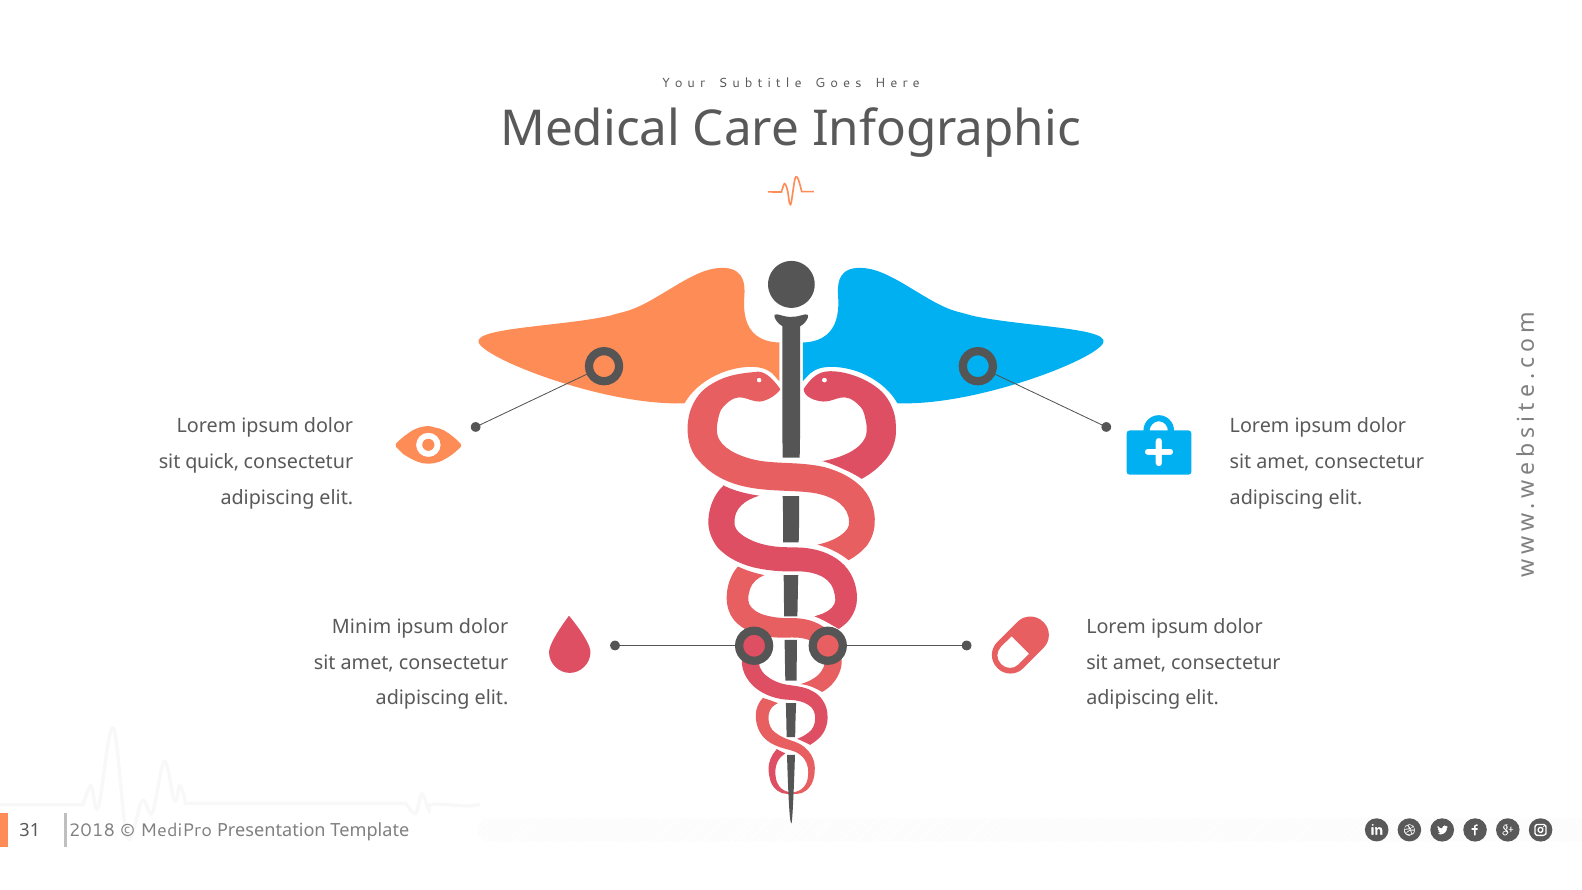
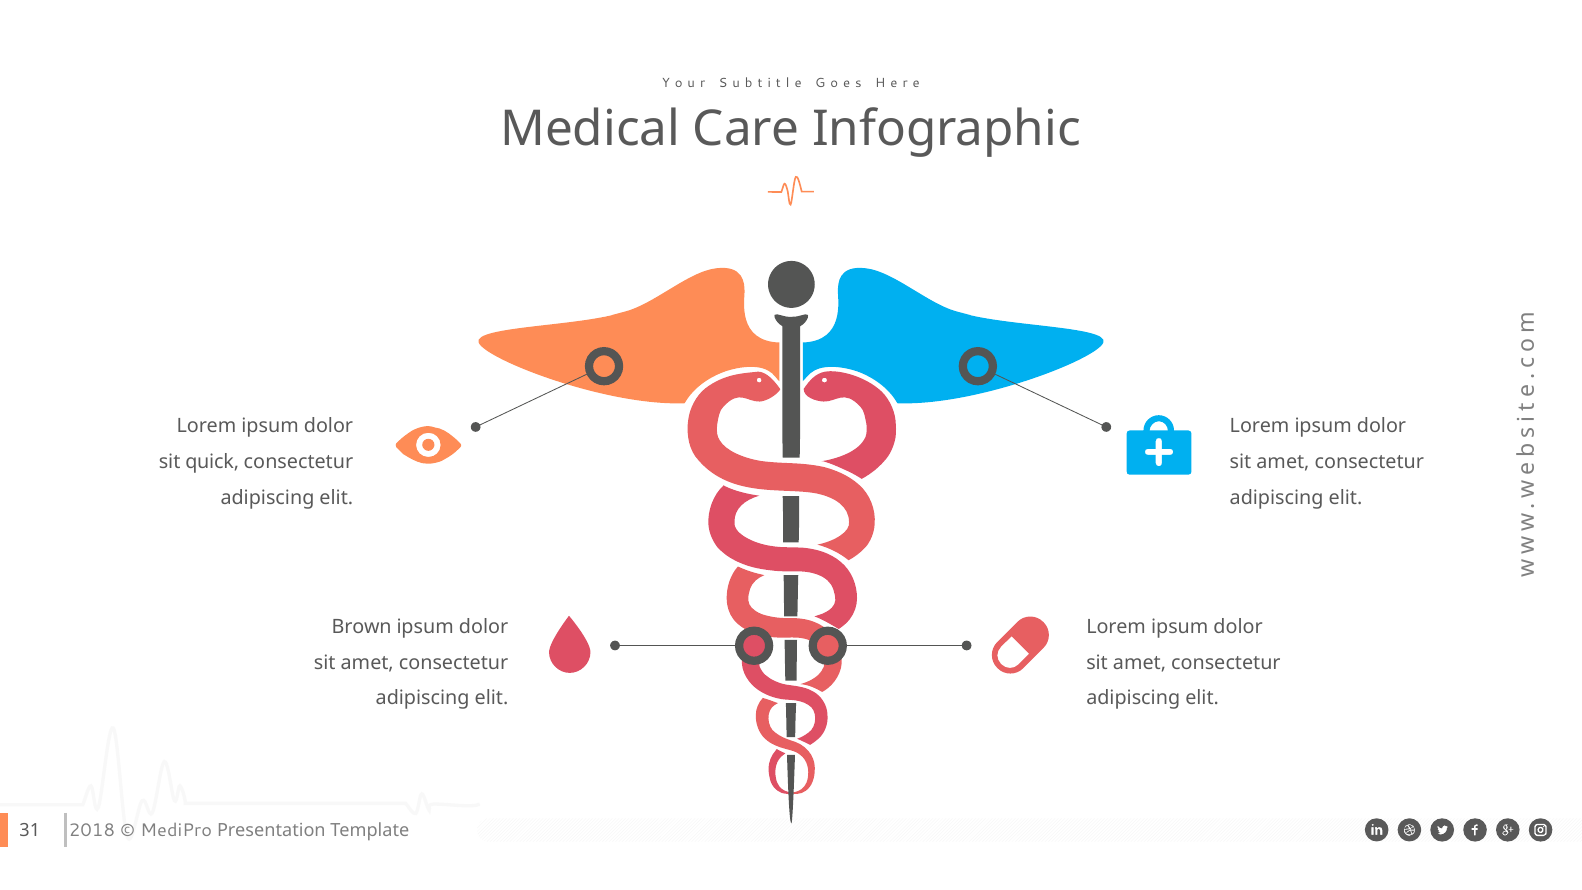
Minim: Minim -> Brown
